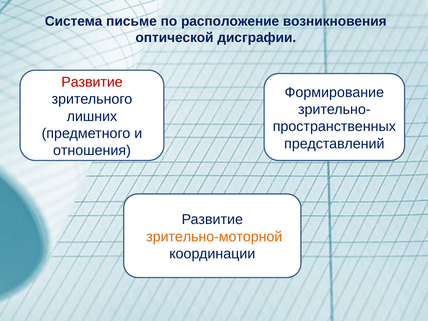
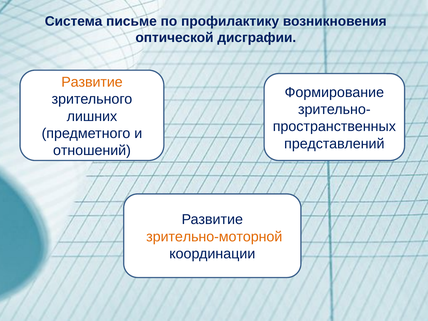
расположение: расположение -> профилактику
Развитие at (92, 82) colour: red -> orange
отношения: отношения -> отношений
